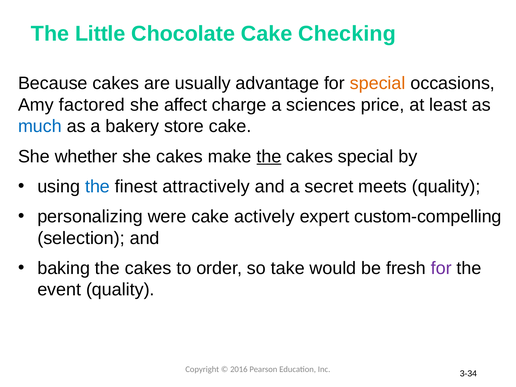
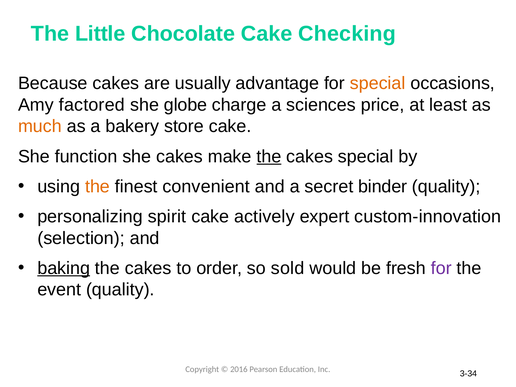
affect: affect -> globe
much colour: blue -> orange
whether: whether -> function
the at (98, 187) colour: blue -> orange
attractively: attractively -> convenient
meets: meets -> binder
were: were -> spirit
custom-compelling: custom-compelling -> custom-innovation
baking underline: none -> present
take: take -> sold
